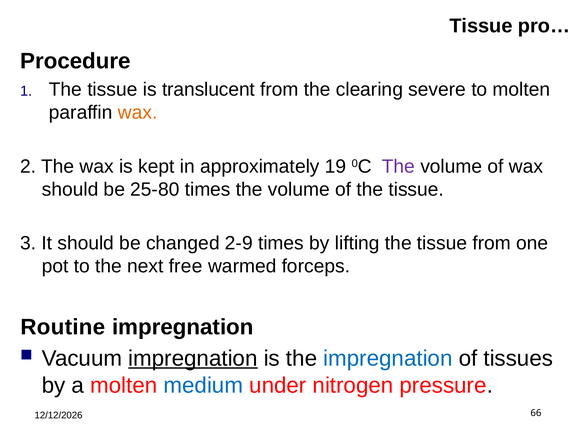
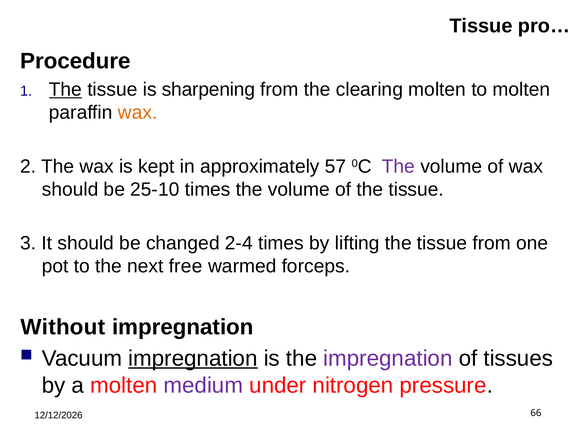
The at (65, 90) underline: none -> present
translucent: translucent -> sharpening
clearing severe: severe -> molten
19: 19 -> 57
25-80: 25-80 -> 25-10
2-9: 2-9 -> 2-4
Routine: Routine -> Without
impregnation at (388, 358) colour: blue -> purple
medium colour: blue -> purple
